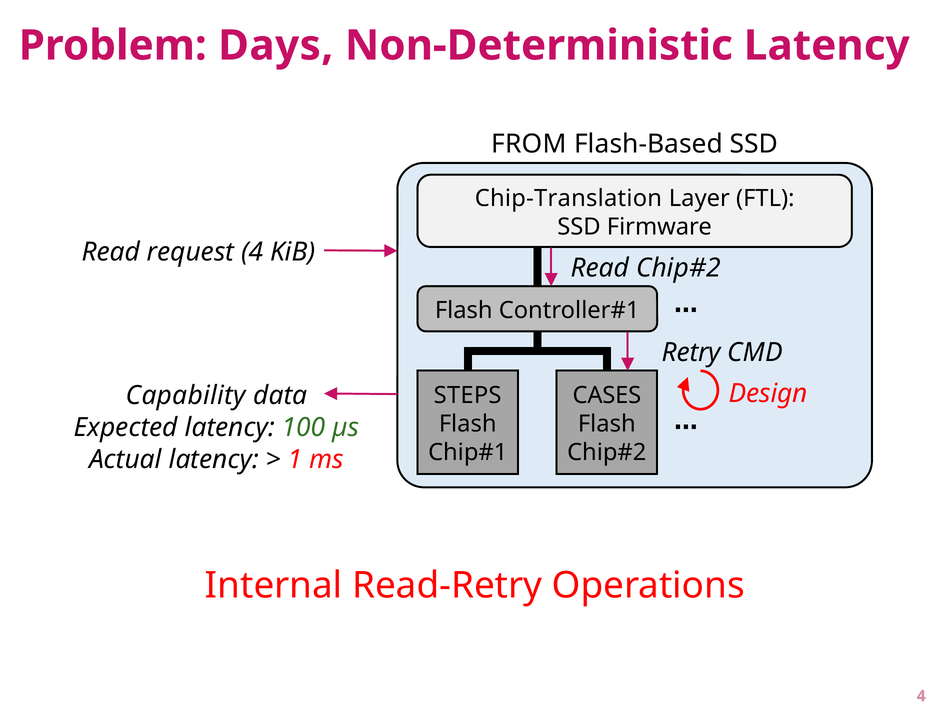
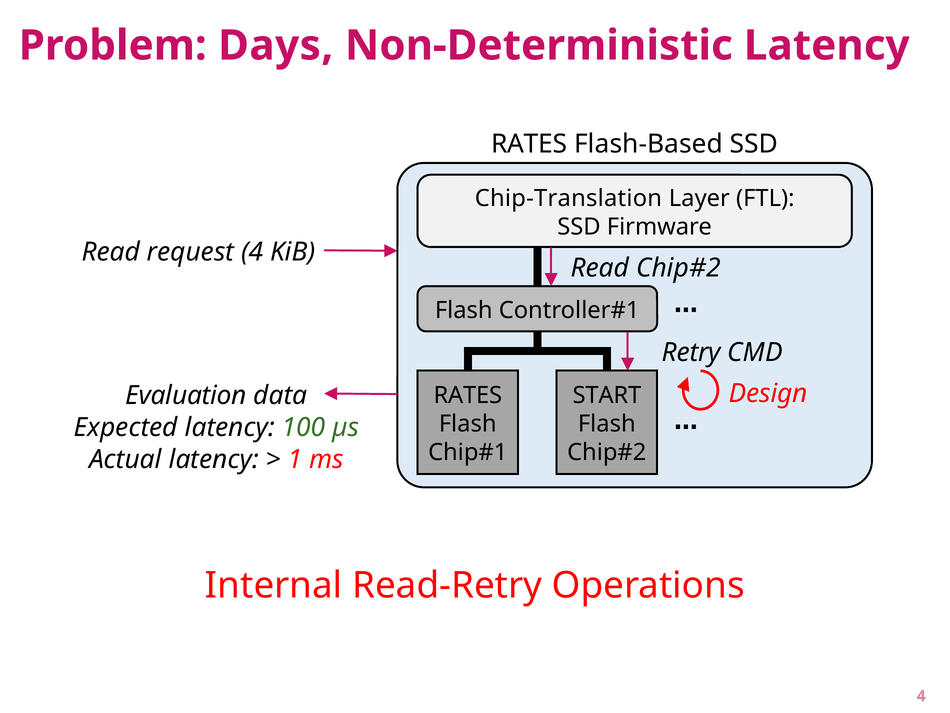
FROM at (529, 144): FROM -> RATES
Capability: Capability -> Evaluation
STEPS at (468, 395): STEPS -> RATES
CASES: CASES -> START
